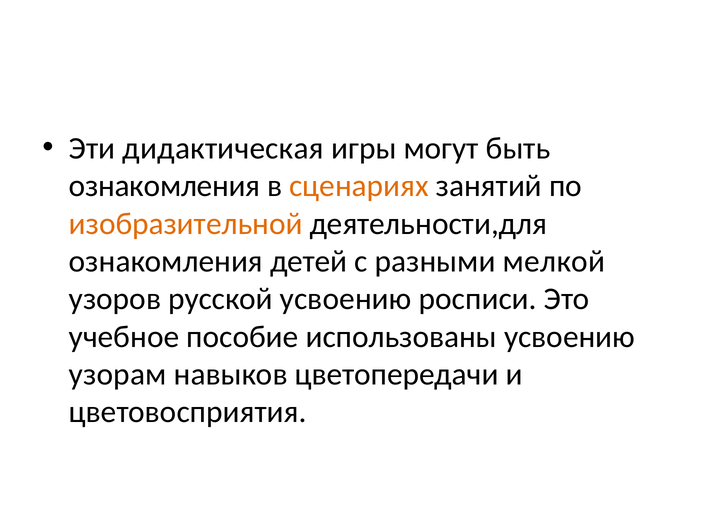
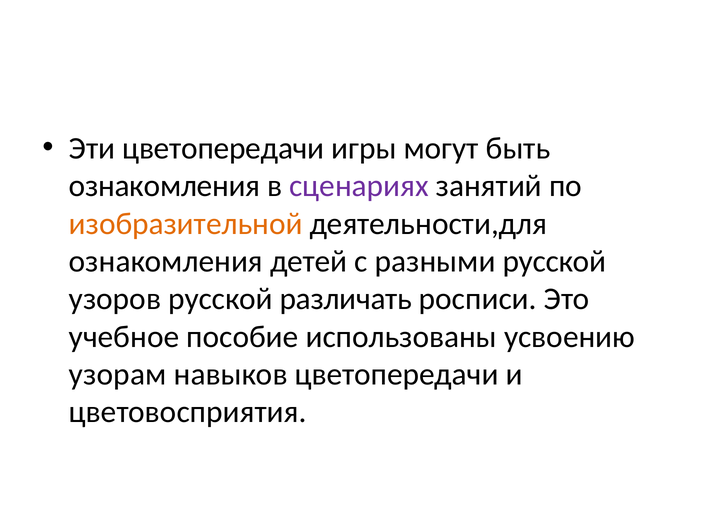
Эти дидактическая: дидактическая -> цветопередачи
сценариях colour: orange -> purple
разными мелкой: мелкой -> русской
русской усвоению: усвоению -> различать
